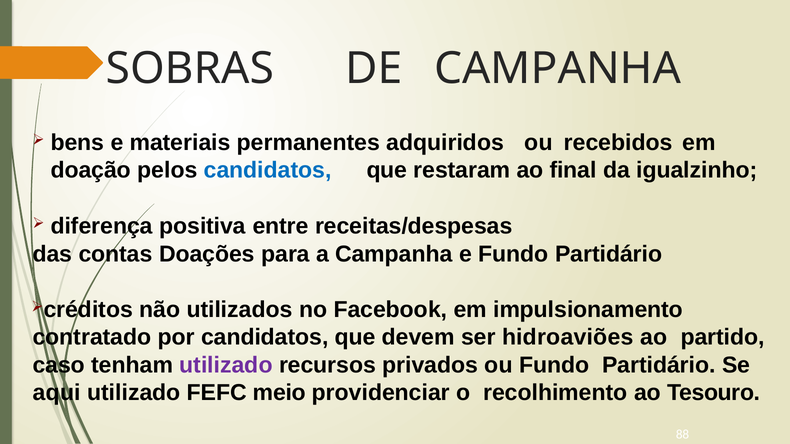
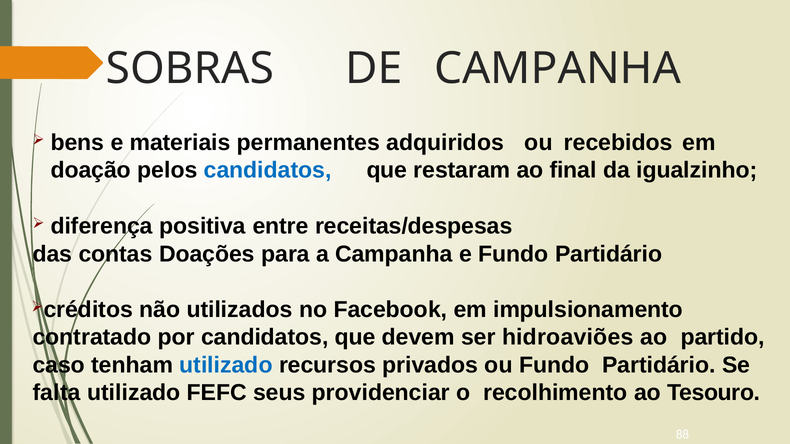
utilizado at (226, 365) colour: purple -> blue
aqui: aqui -> falta
meio: meio -> seus
